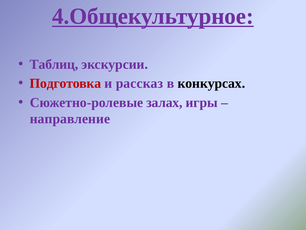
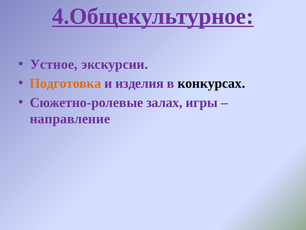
Таблиц: Таблиц -> Устное
Подготовка colour: red -> orange
рассказ: рассказ -> изделия
